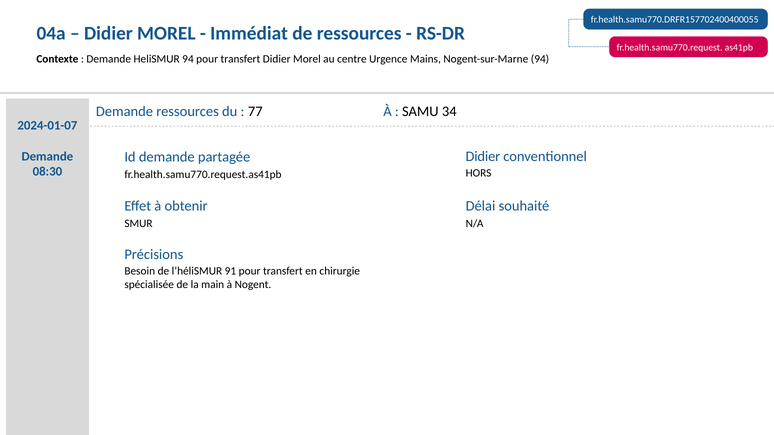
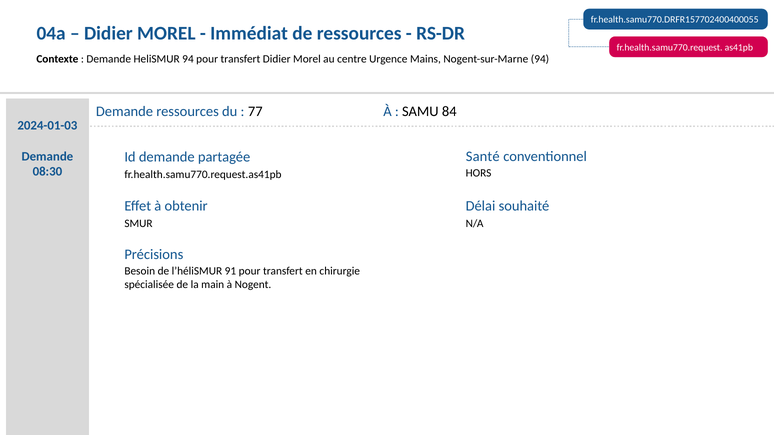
34: 34 -> 84
2024-01-07: 2024-01-07 -> 2024-01-03
Didier at (483, 157): Didier -> Santé
